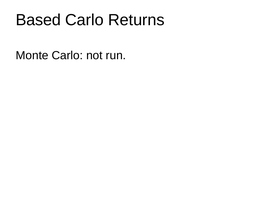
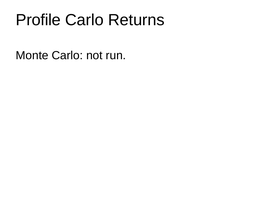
Based: Based -> Profile
